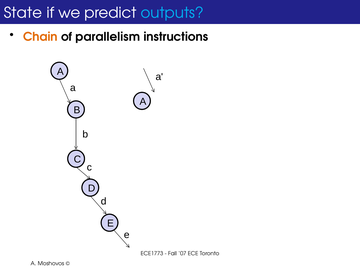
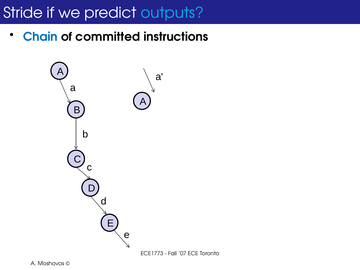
State: State -> Stride
Chain colour: orange -> blue
parallelism: parallelism -> committed
